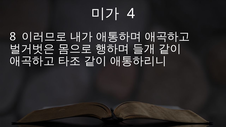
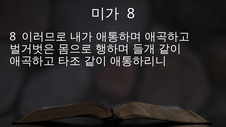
4 at (131, 14): 4 -> 8
